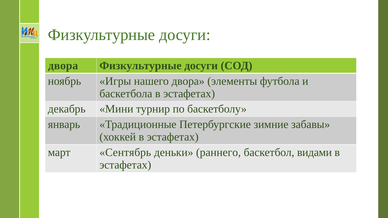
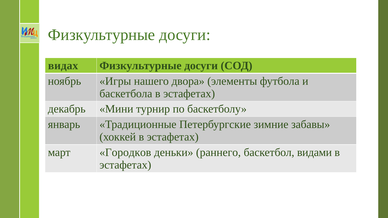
двора at (63, 66): двора -> видах
Сентябрь: Сентябрь -> Городков
